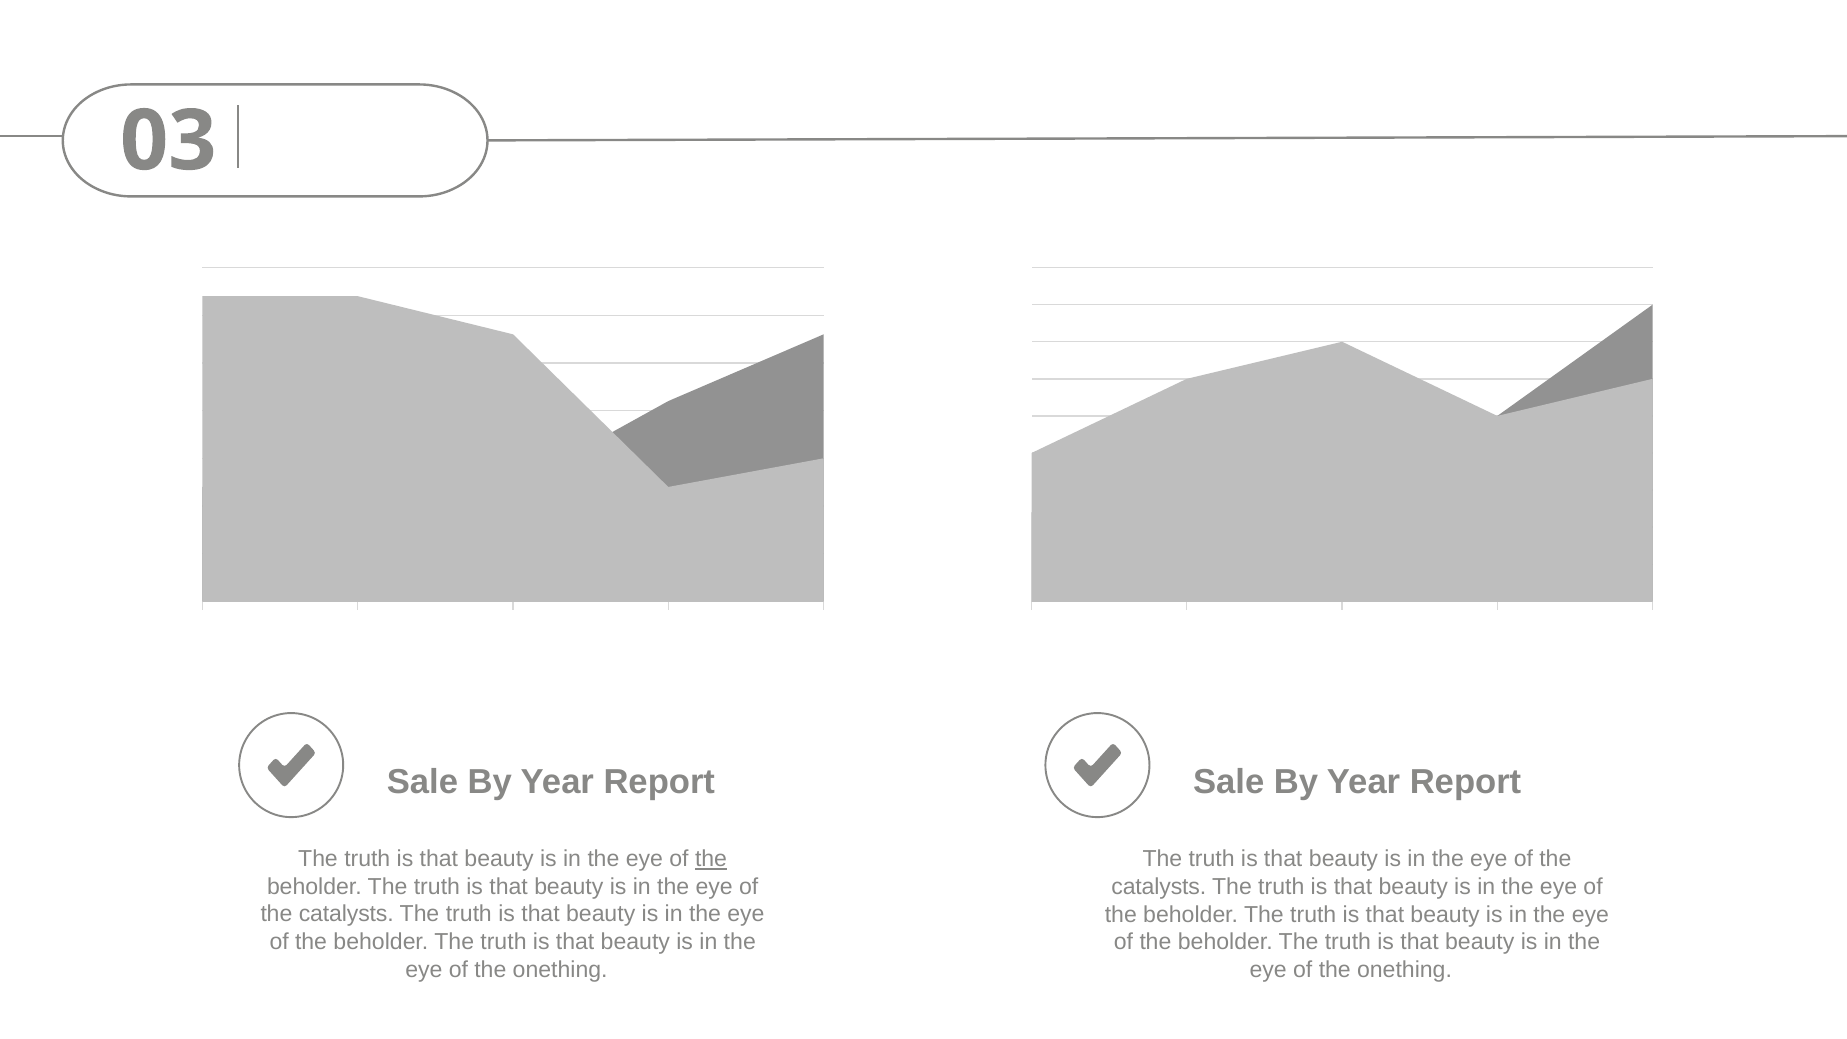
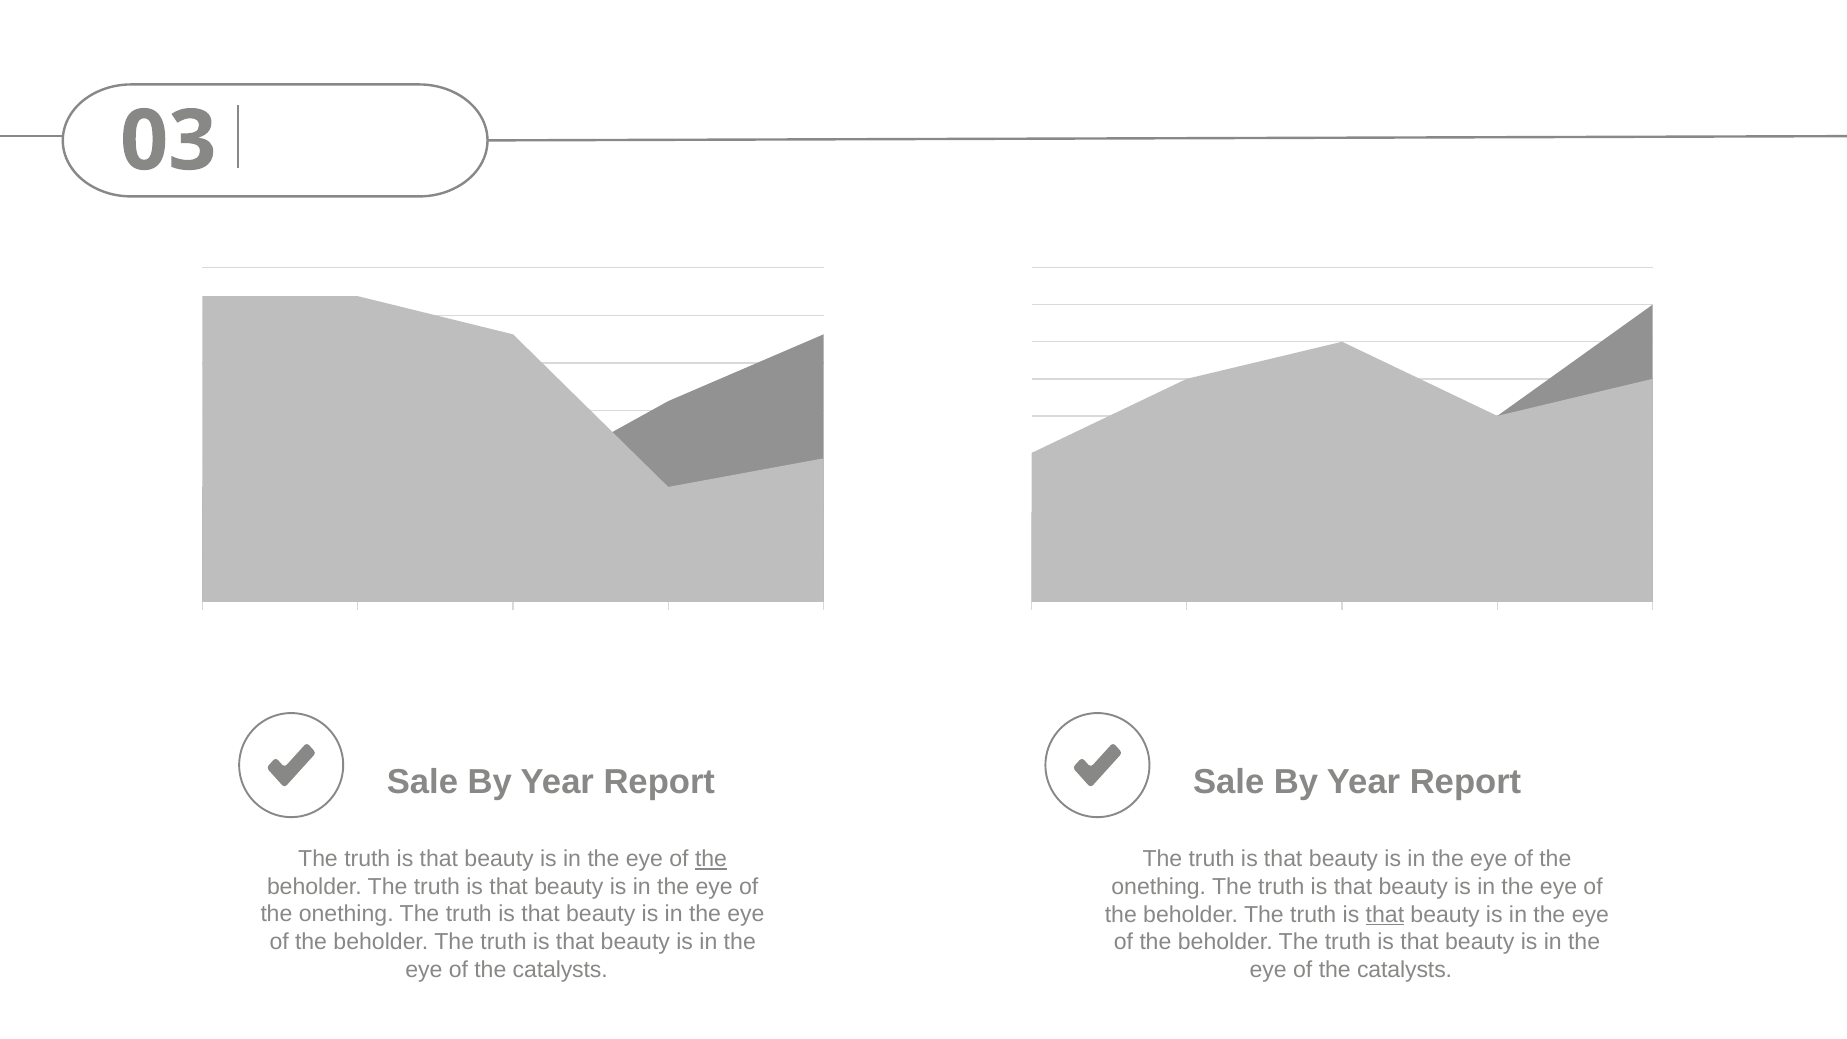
catalysts at (1159, 887): catalysts -> onething
catalysts at (346, 914): catalysts -> onething
that at (1385, 914) underline: none -> present
onething at (560, 970): onething -> catalysts
onething at (1405, 970): onething -> catalysts
